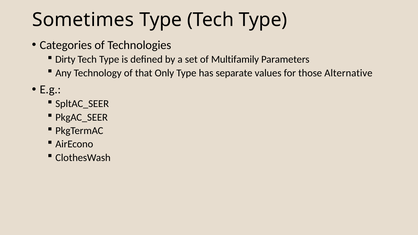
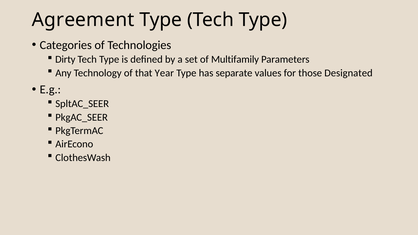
Sometimes: Sometimes -> Agreement
Only: Only -> Year
Alternative: Alternative -> Designated
